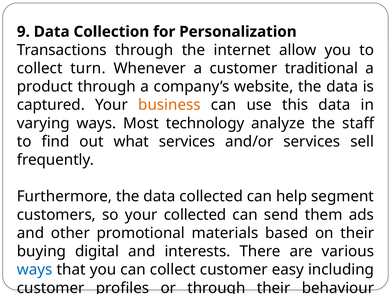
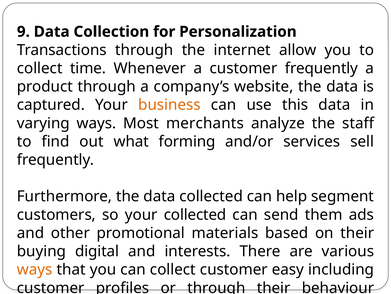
turn: turn -> time
customer traditional: traditional -> frequently
technology: technology -> merchants
what services: services -> forming
ways at (35, 269) colour: blue -> orange
